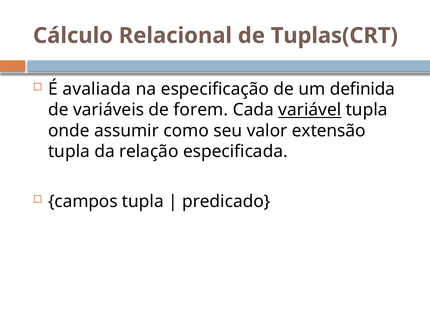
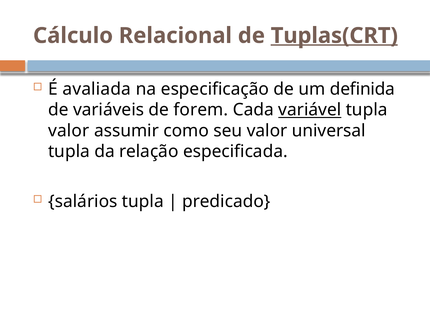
Tuplas(CRT underline: none -> present
onde at (69, 131): onde -> valor
extensão: extensão -> universal
campos: campos -> salários
